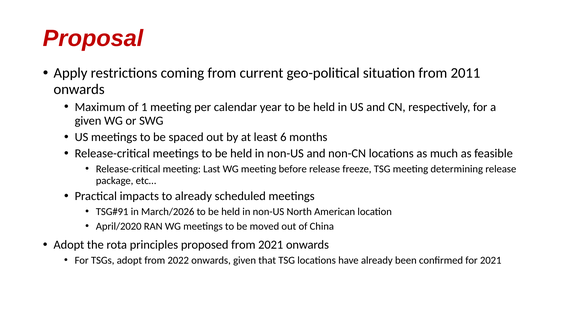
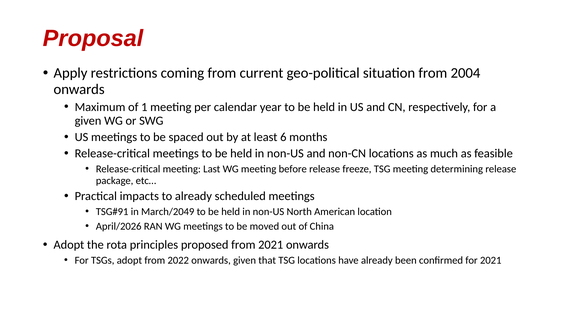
2011: 2011 -> 2004
March/2026: March/2026 -> March/2049
April/2020: April/2020 -> April/2026
